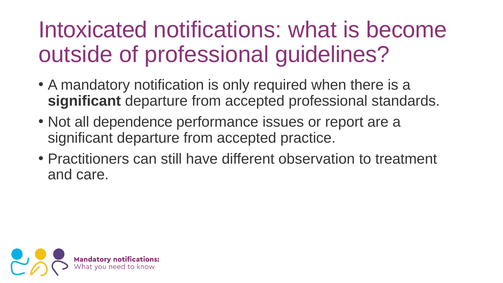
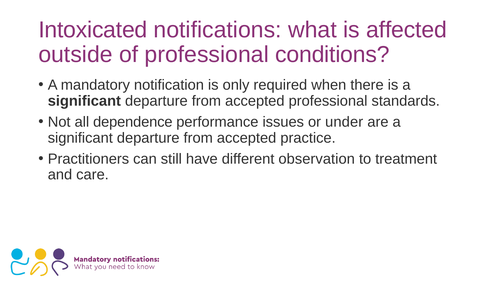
become: become -> affected
guidelines: guidelines -> conditions
report: report -> under
